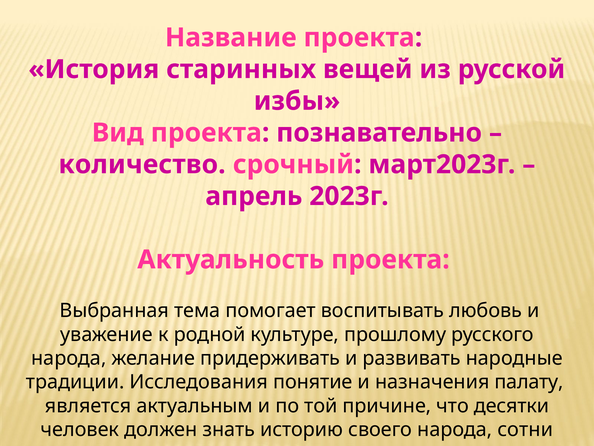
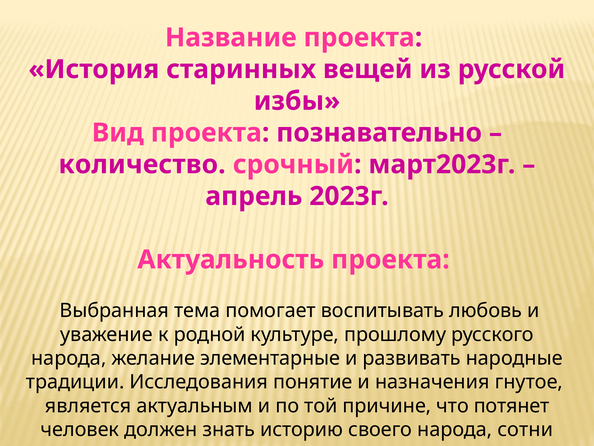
придерживать: придерживать -> элементарные
палату: палату -> гнутое
десятки: десятки -> потянет
